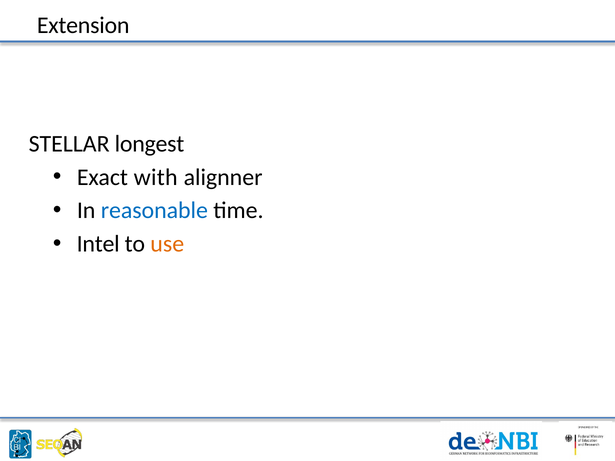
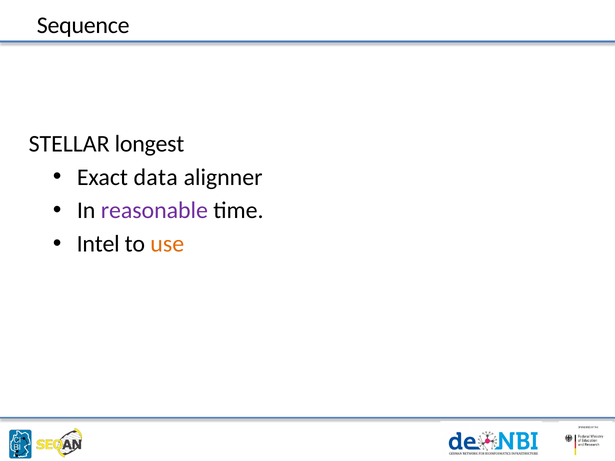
Extension: Extension -> Sequence
with: with -> data
reasonable colour: blue -> purple
